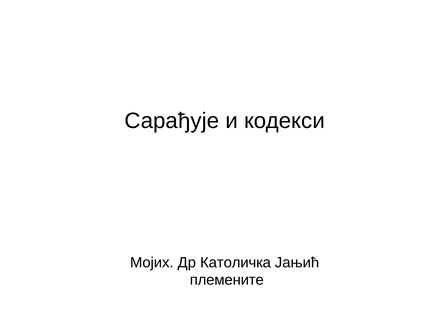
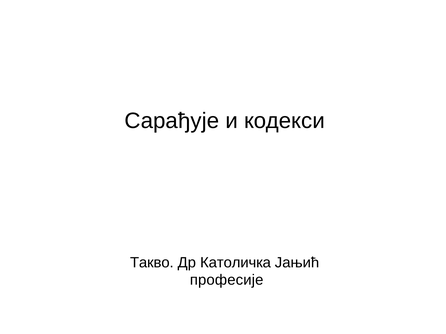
Мојих: Мојих -> Такво
племените: племените -> професије
